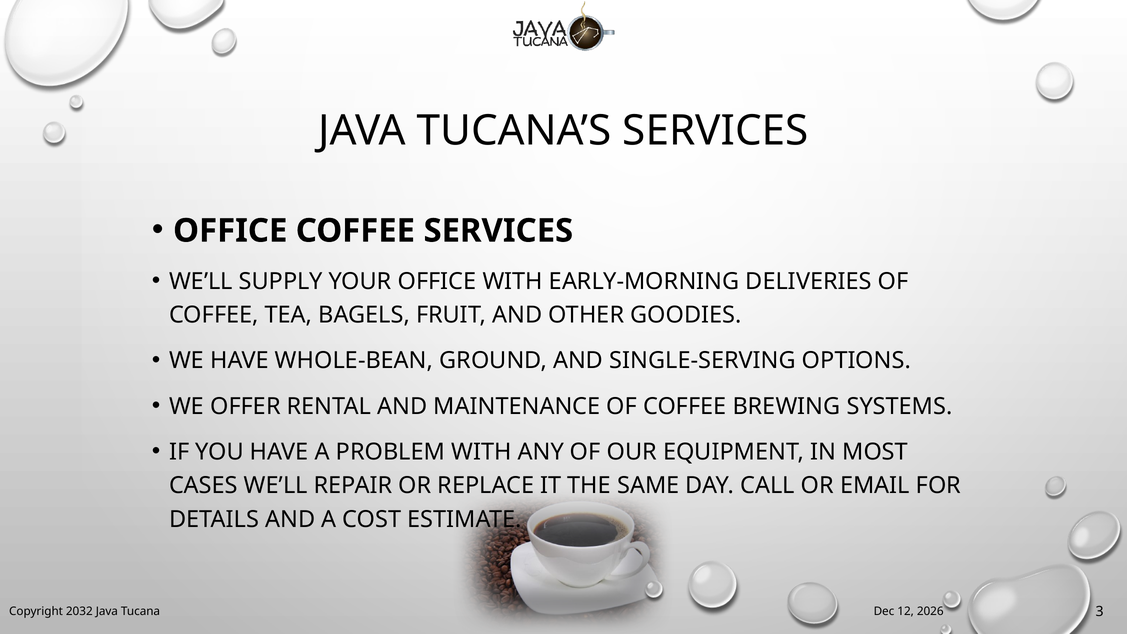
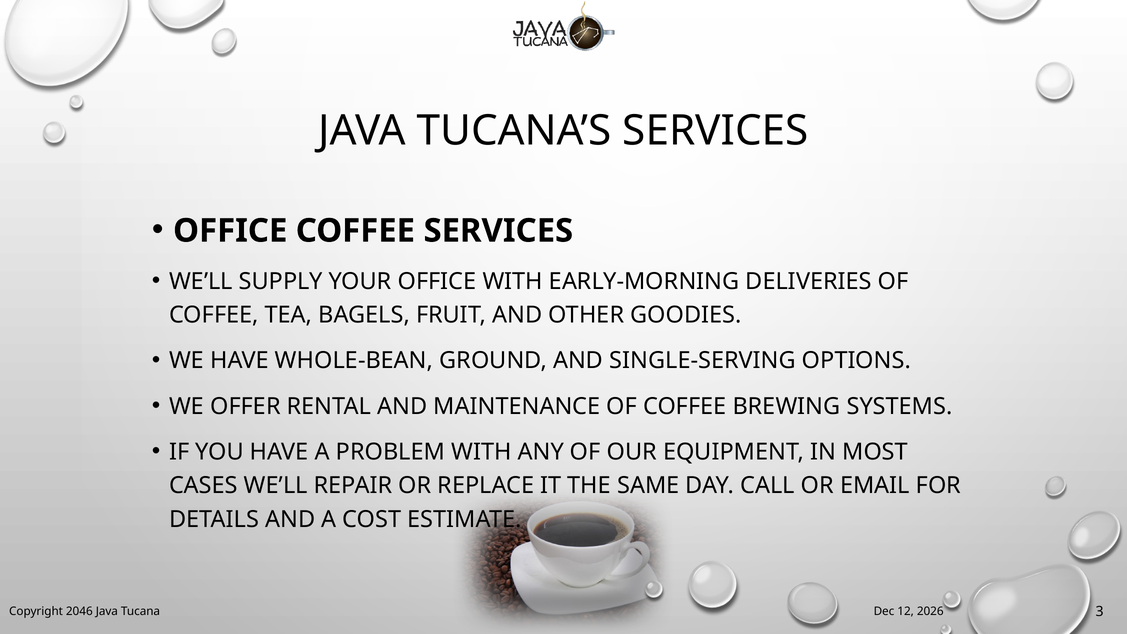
2032: 2032 -> 2046
